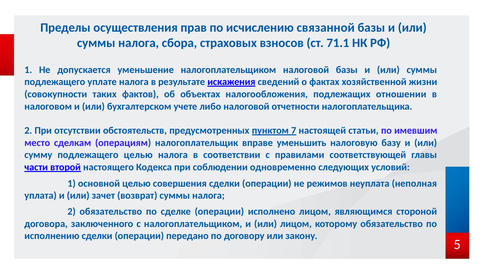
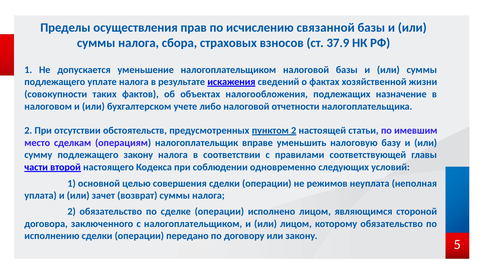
71.1: 71.1 -> 37.9
отношении: отношении -> назначение
пунктом 7: 7 -> 2
подлежащего целью: целью -> закону
